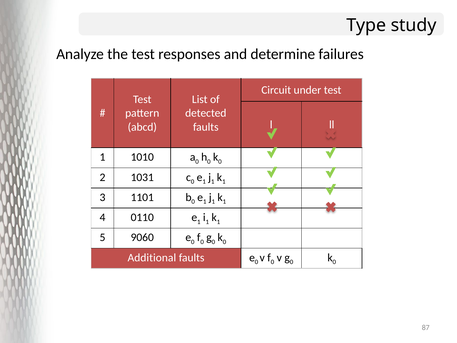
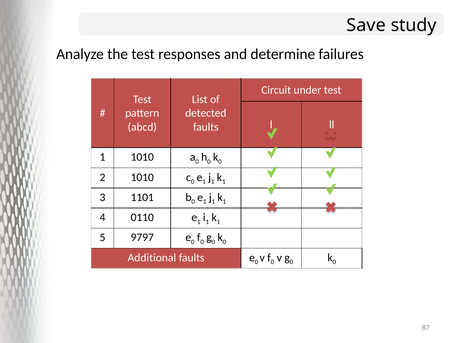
Type: Type -> Save
2 1031: 1031 -> 1010
9060: 9060 -> 9797
